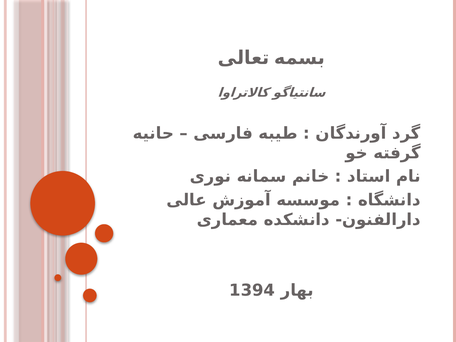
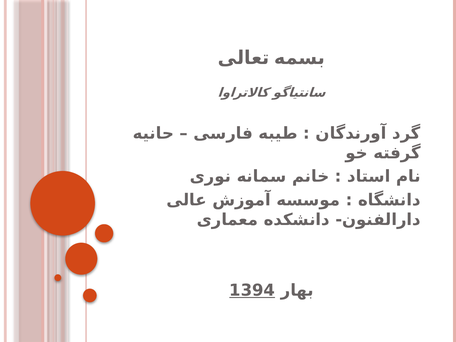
1394 underline: none -> present
